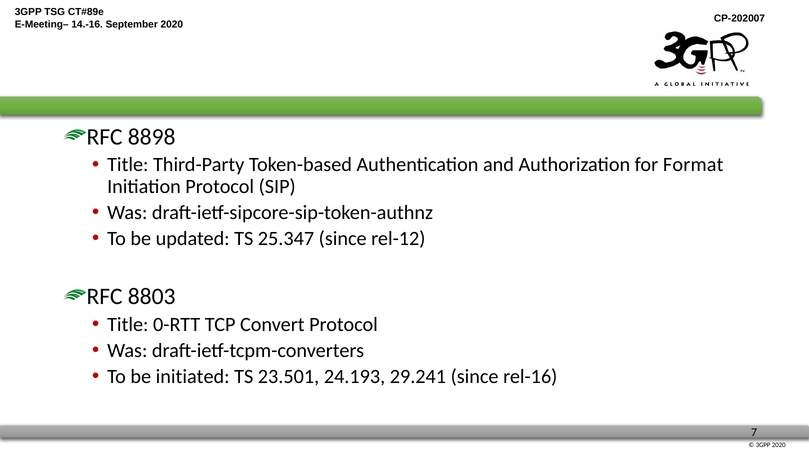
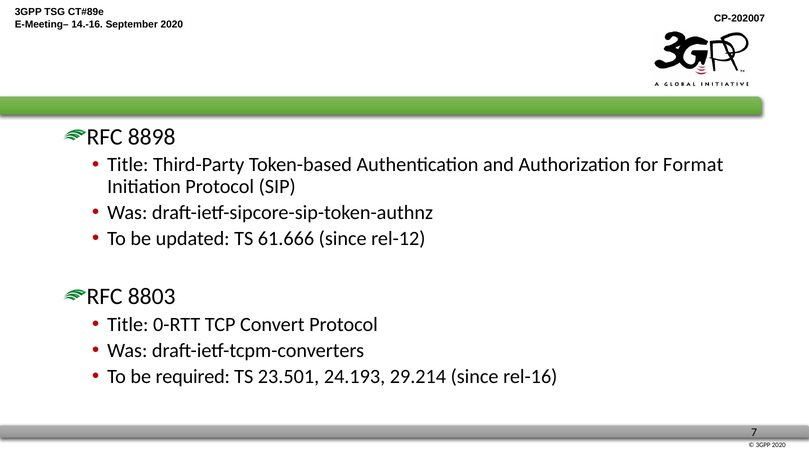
25.347: 25.347 -> 61.666
initiated: initiated -> required
29.241: 29.241 -> 29.214
